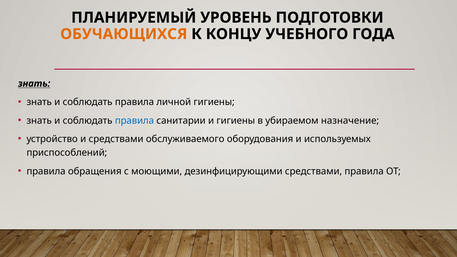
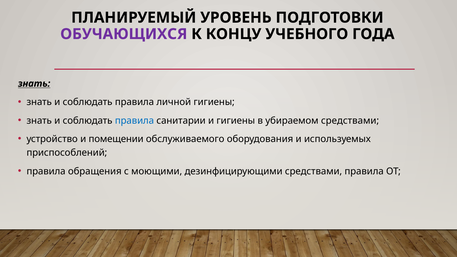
ОБУЧАЮЩИХСЯ colour: orange -> purple
убираемом назначение: назначение -> средствами
и средствами: средствами -> помещении
